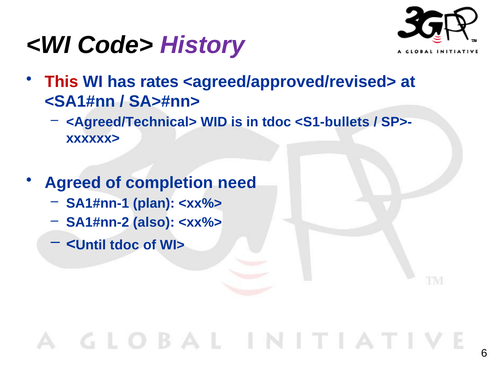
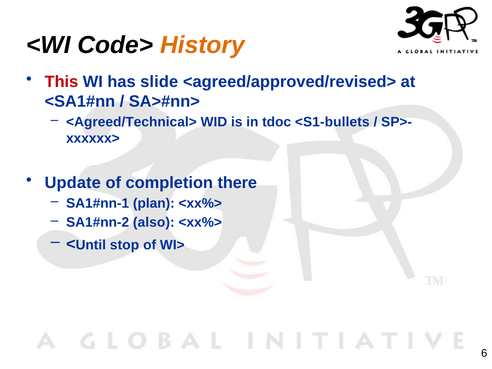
History colour: purple -> orange
rates: rates -> slide
Agreed: Agreed -> Update
need: need -> there
tdoc at (125, 245): tdoc -> stop
